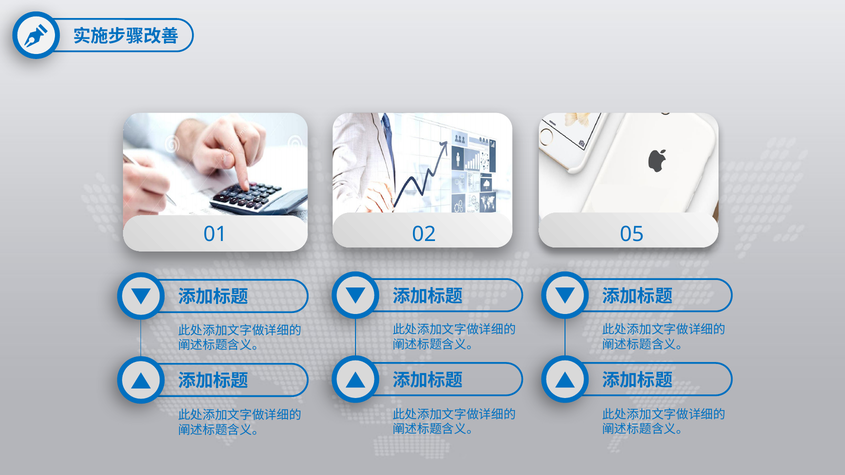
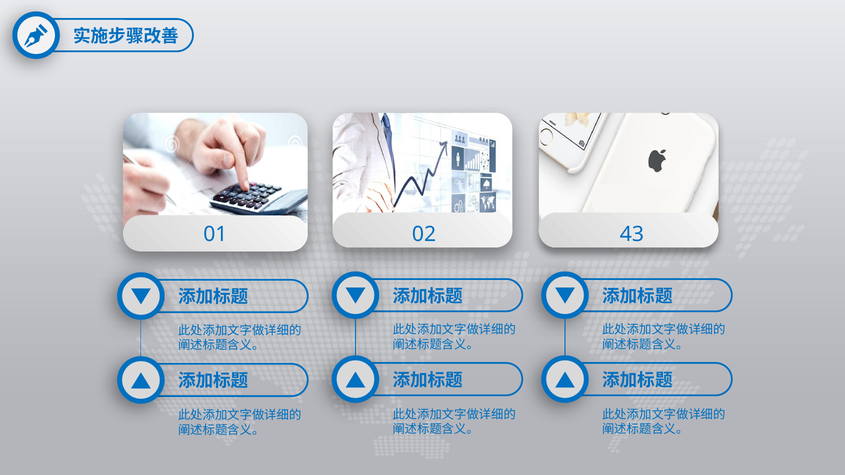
05: 05 -> 43
